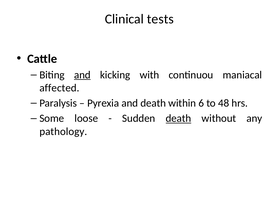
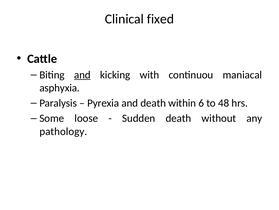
tests: tests -> fixed
affected: affected -> asphyxia
death at (178, 118) underline: present -> none
